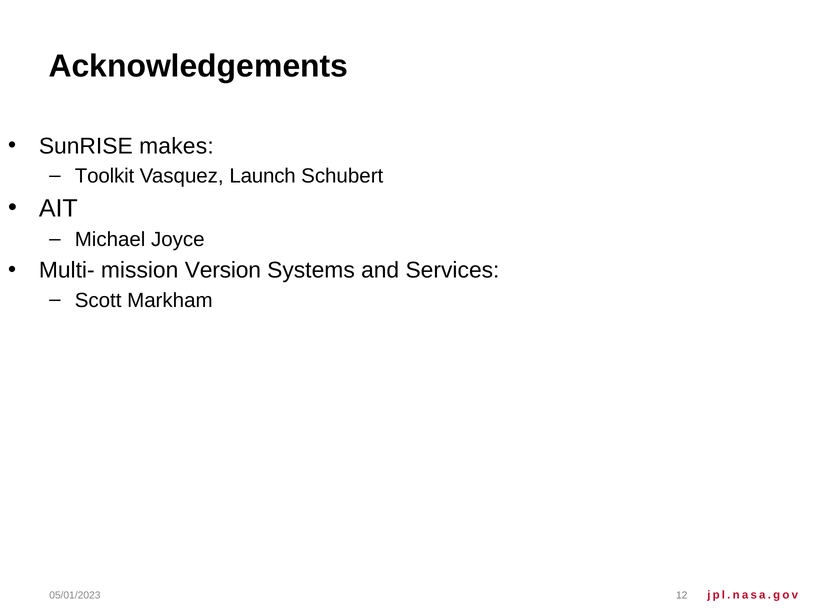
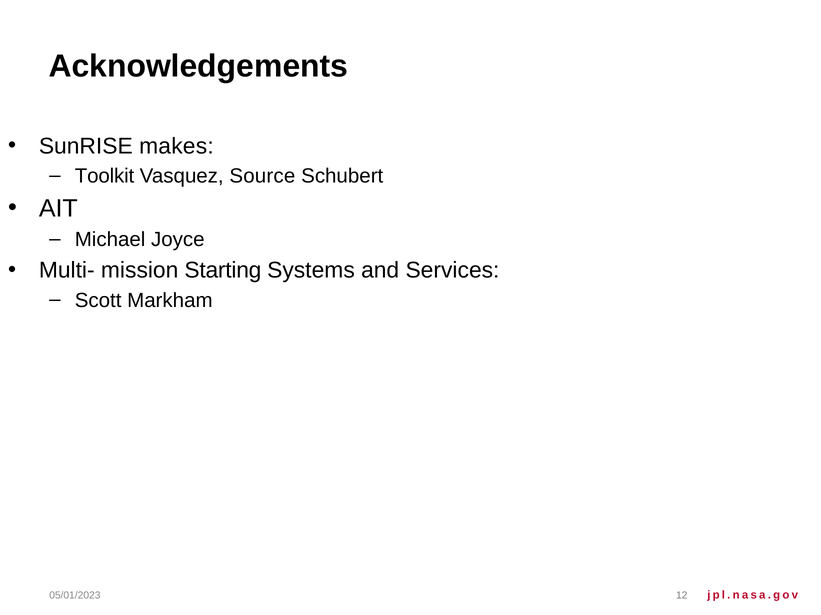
Launch: Launch -> Source
Version: Version -> Starting
